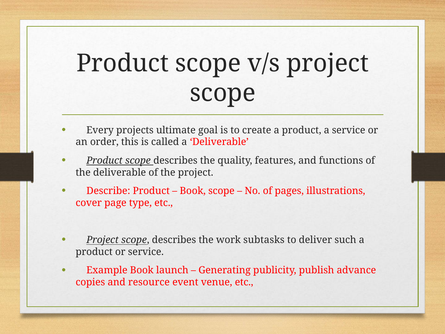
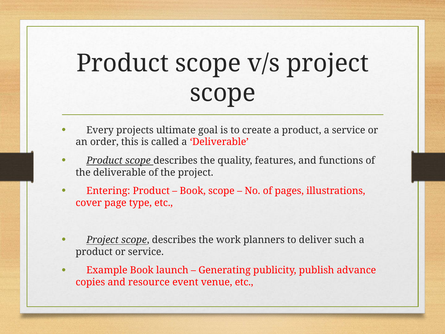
Describe: Describe -> Entering
subtasks: subtasks -> planners
